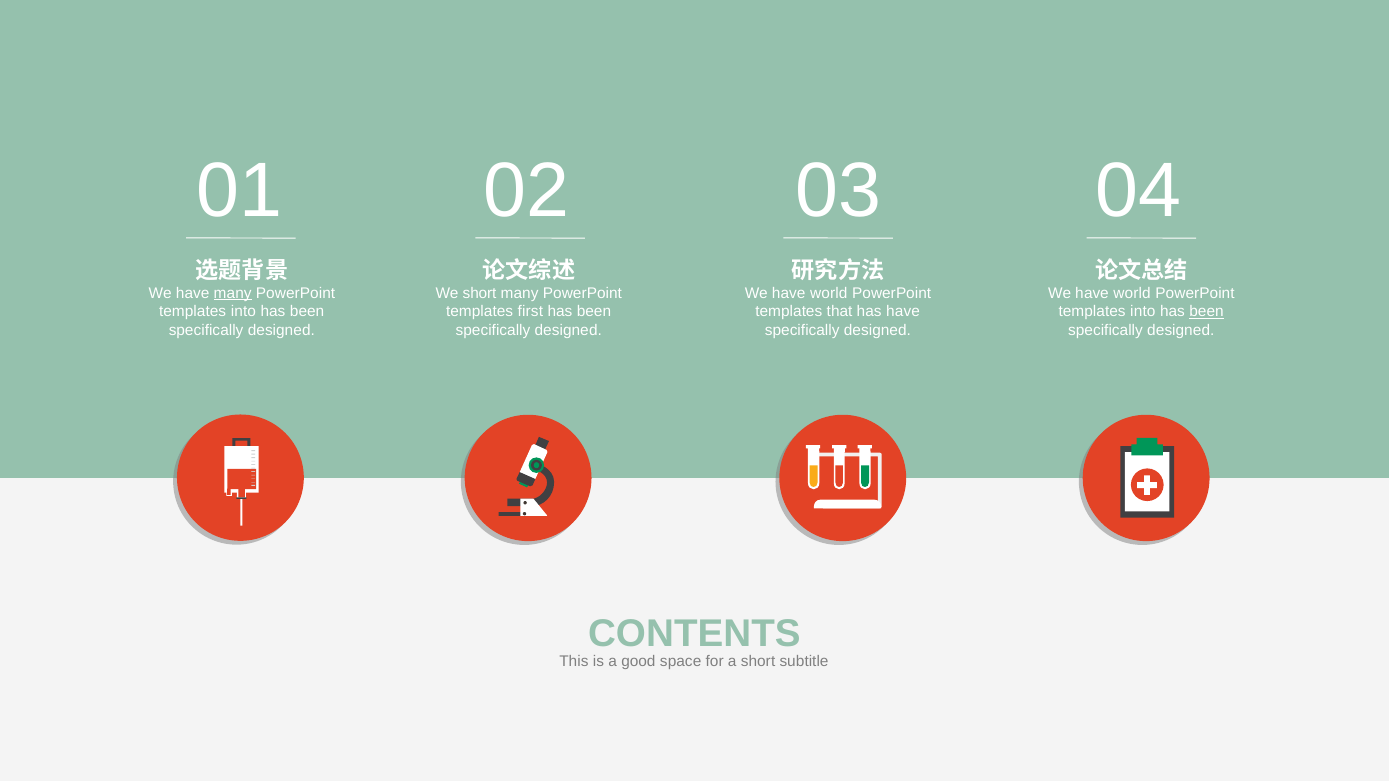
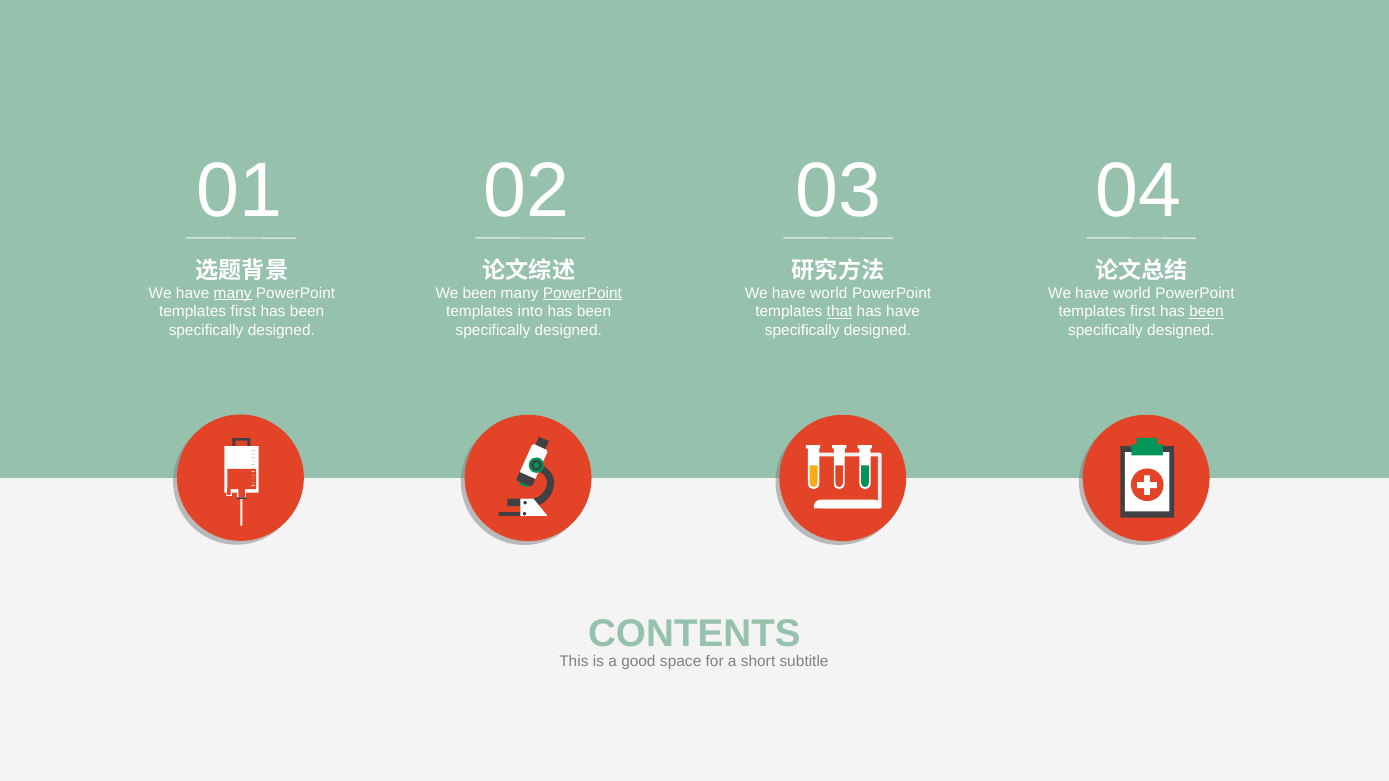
We short: short -> been
PowerPoint at (582, 293) underline: none -> present
into at (243, 312): into -> first
first: first -> into
that underline: none -> present
into at (1143, 312): into -> first
